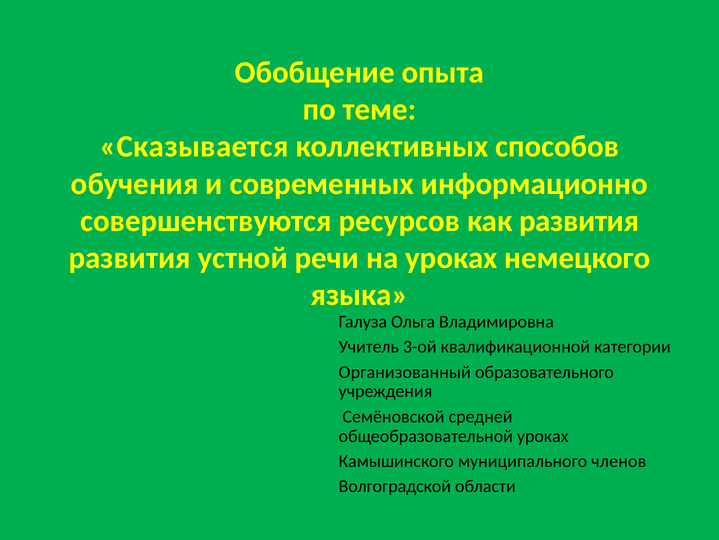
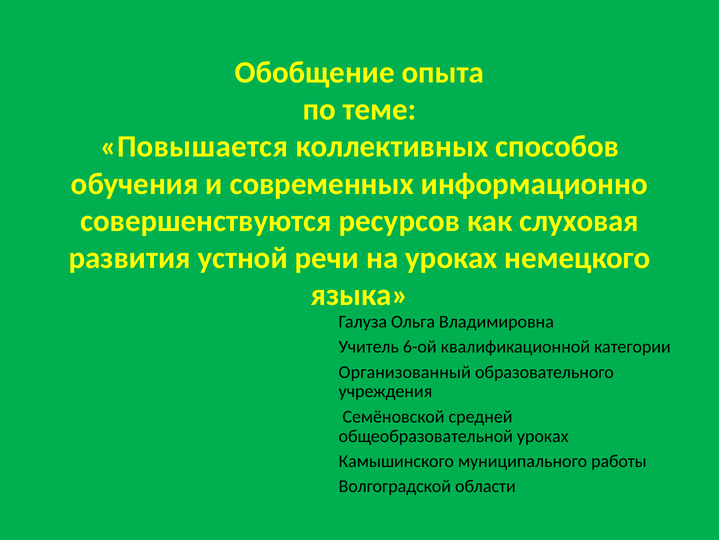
Сказывается: Сказывается -> Повышается
как развития: развития -> слуховая
3-ой: 3-ой -> 6-ой
членов: членов -> работы
